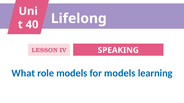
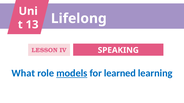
40: 40 -> 13
models at (72, 74) underline: none -> present
for models: models -> learned
